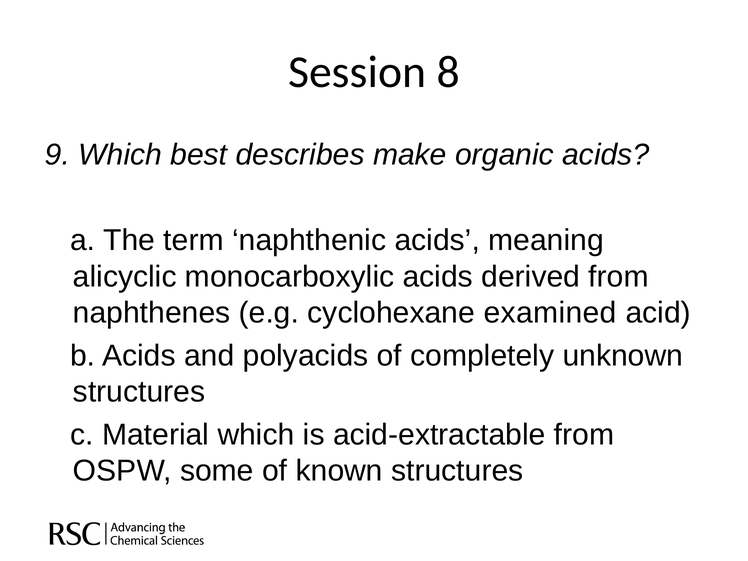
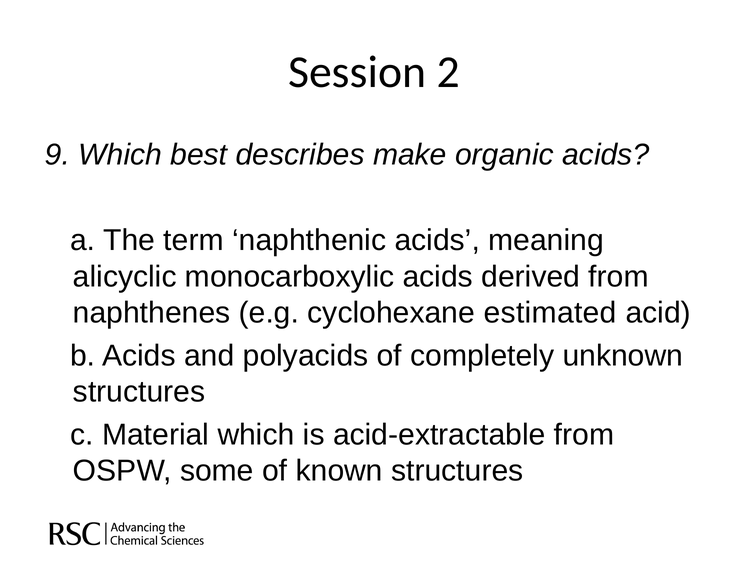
8: 8 -> 2
examined: examined -> estimated
